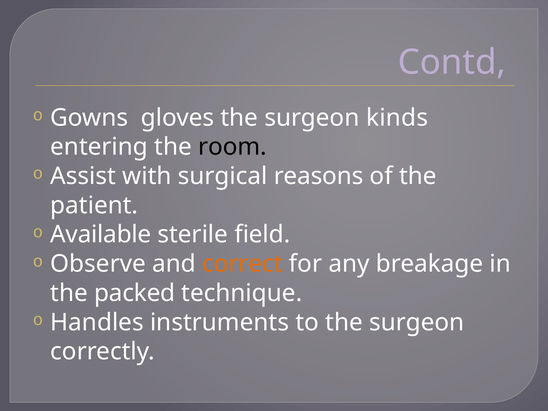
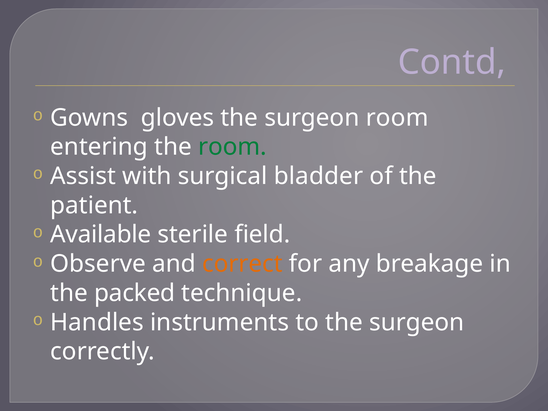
surgeon kinds: kinds -> room
room at (232, 147) colour: black -> green
reasons: reasons -> bladder
